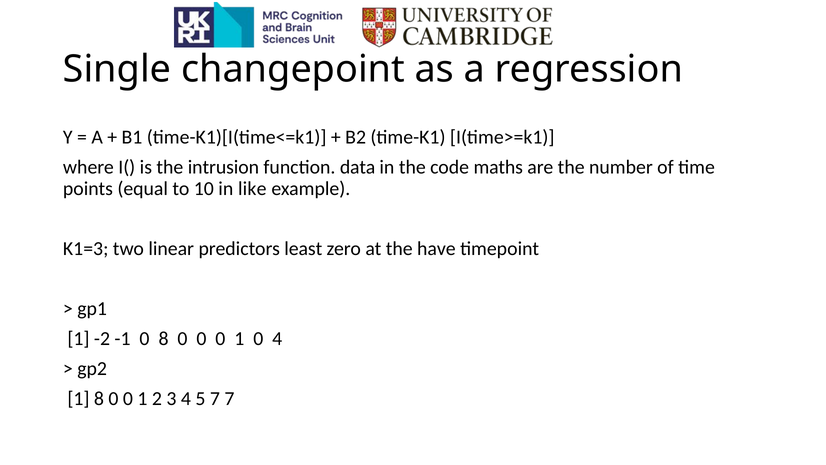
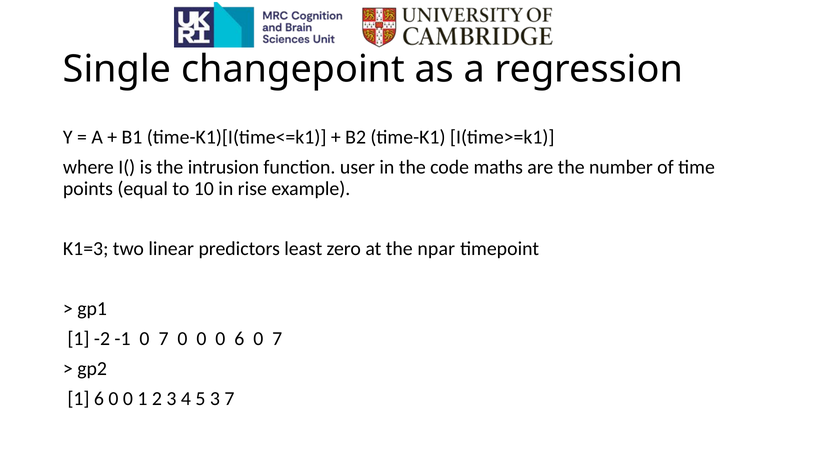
data: data -> user
like: like -> rise
have: have -> npar
-1 0 8: 8 -> 7
0 0 0 1: 1 -> 6
4 at (277, 339): 4 -> 7
1 8: 8 -> 6
5 7: 7 -> 3
